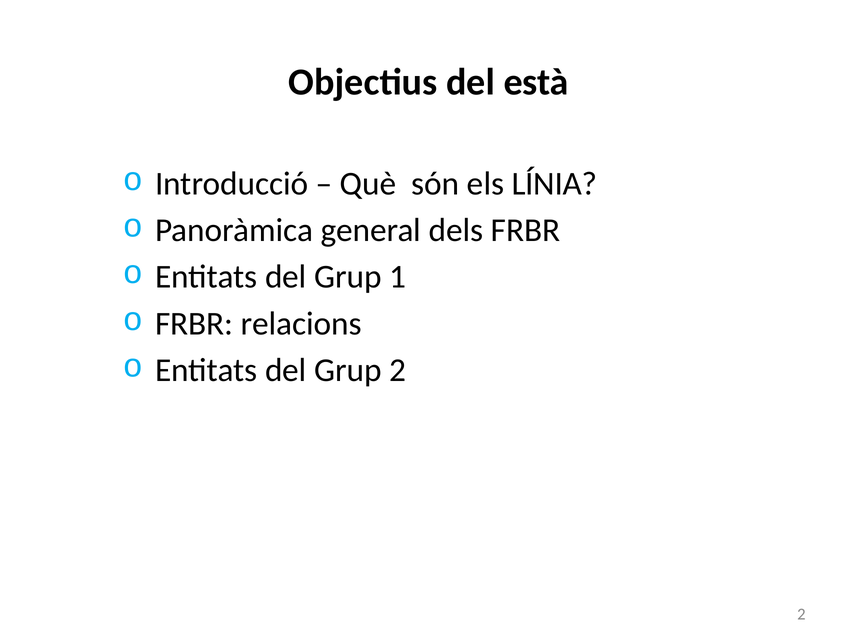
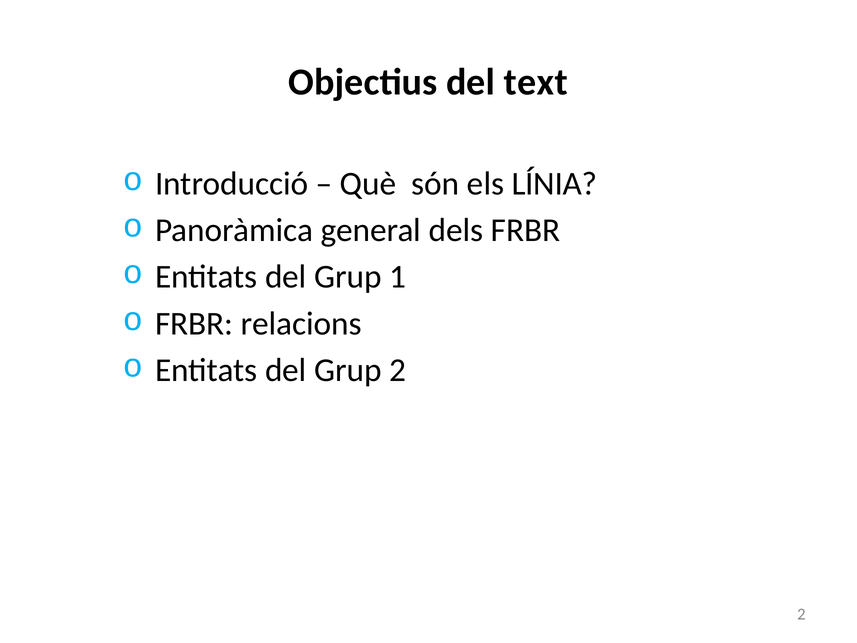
està: està -> text
